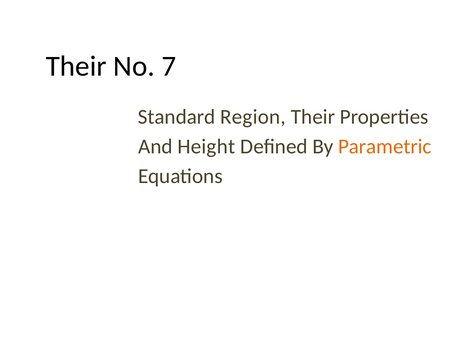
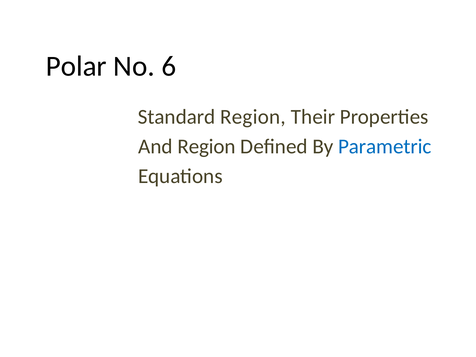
Their at (76, 66): Their -> Polar
7: 7 -> 6
And Height: Height -> Region
Parametric colour: orange -> blue
